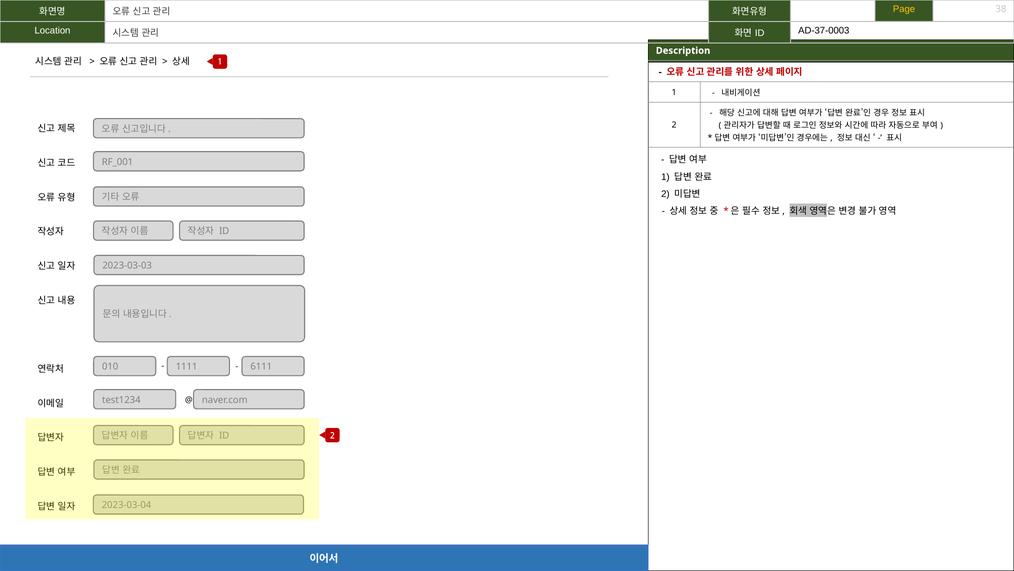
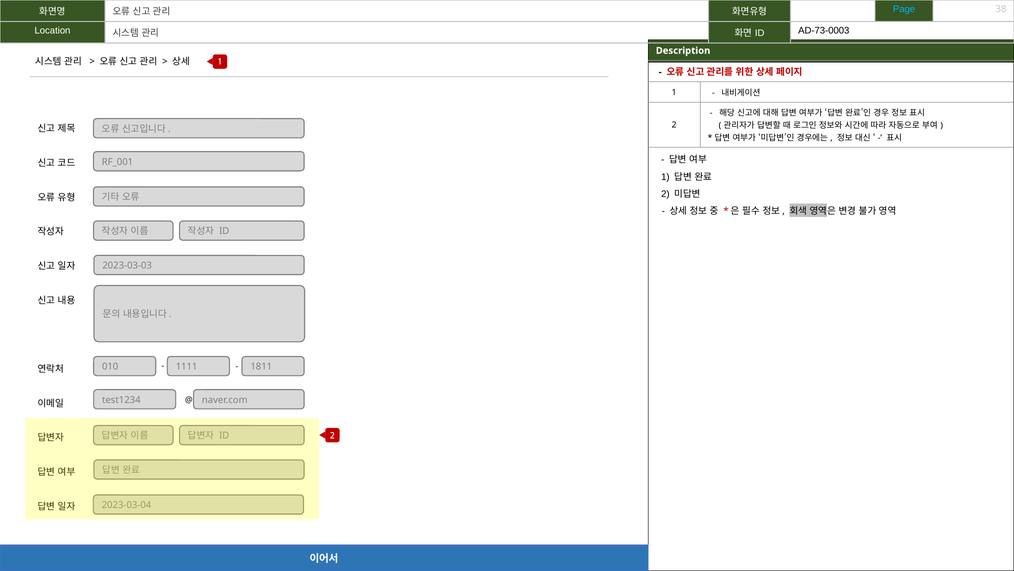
Page colour: yellow -> light blue
AD-37-0003: AD-37-0003 -> AD-73-0003
6111: 6111 -> 1811
